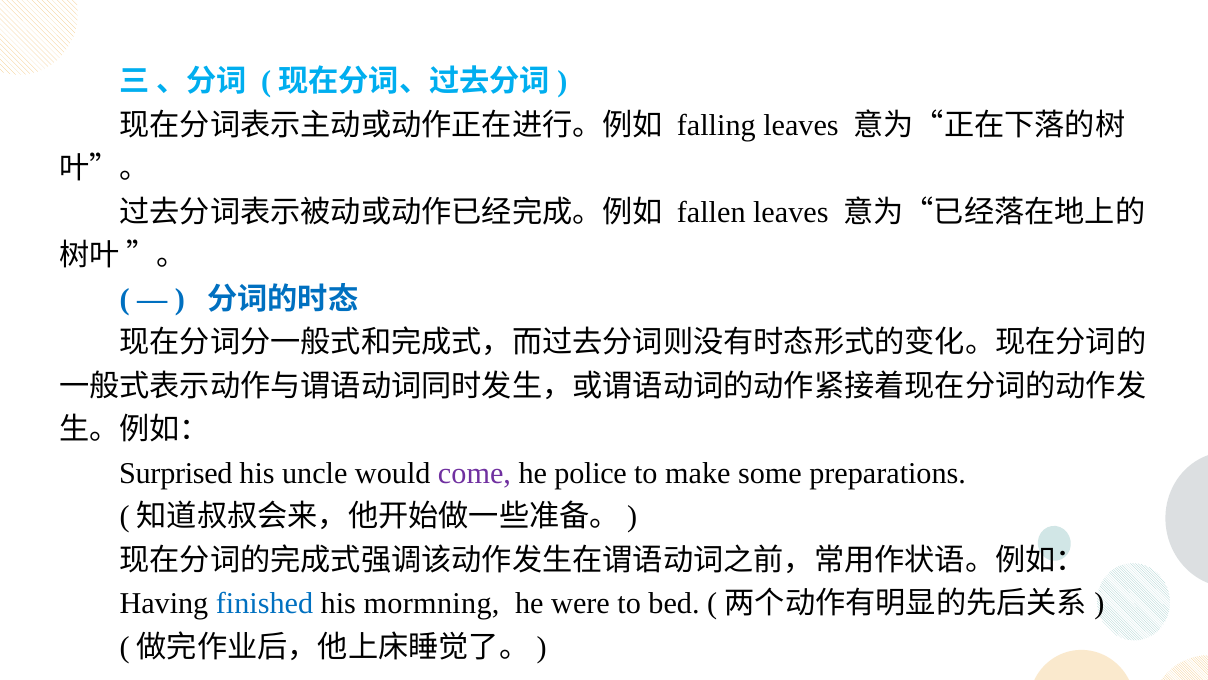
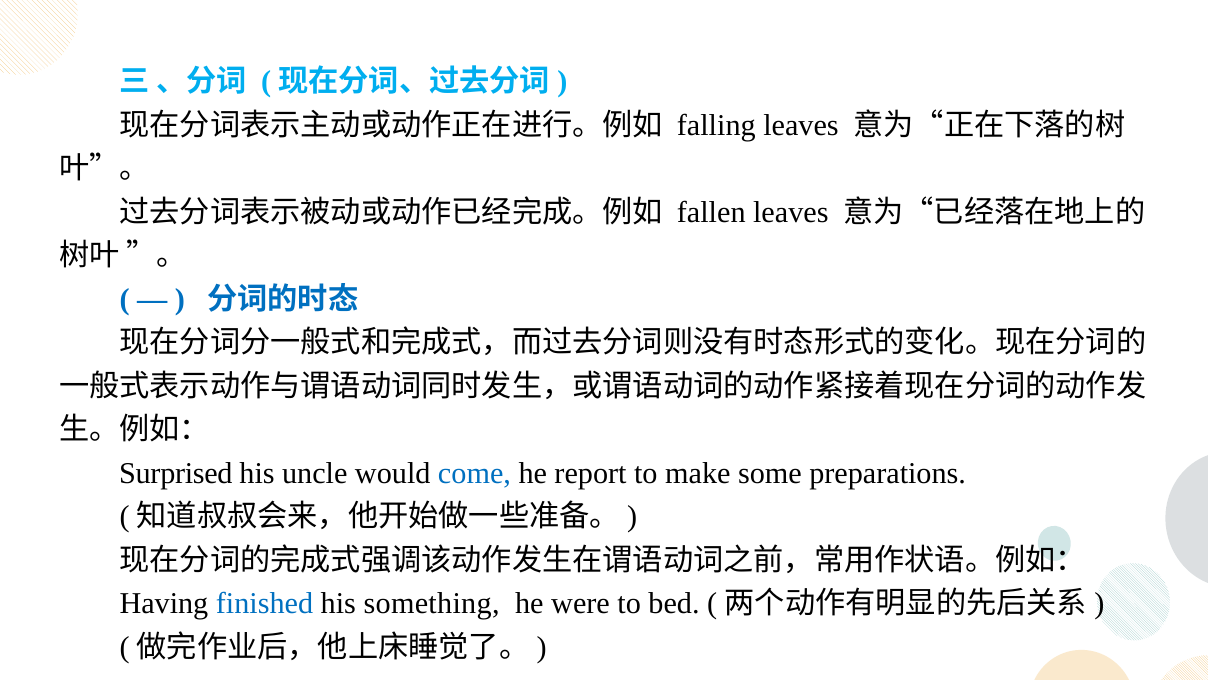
come colour: purple -> blue
police: police -> report
mormning: mormning -> something
